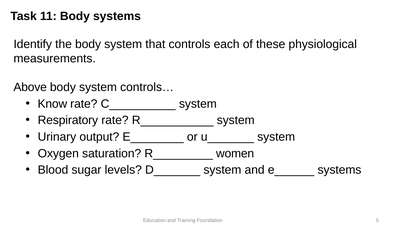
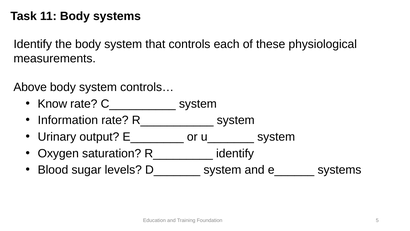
Respiratory: Respiratory -> Information
R_________ women: women -> identify
